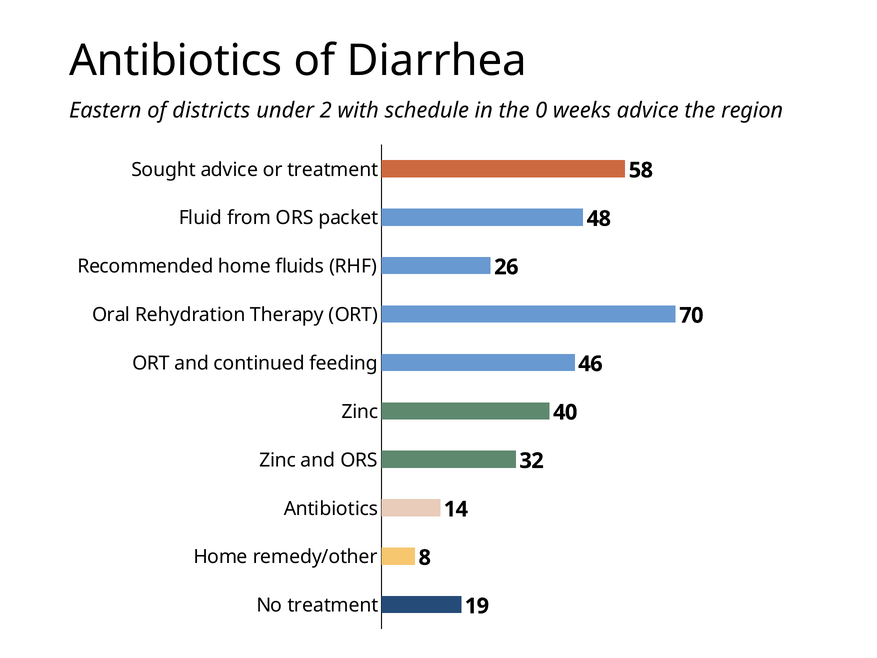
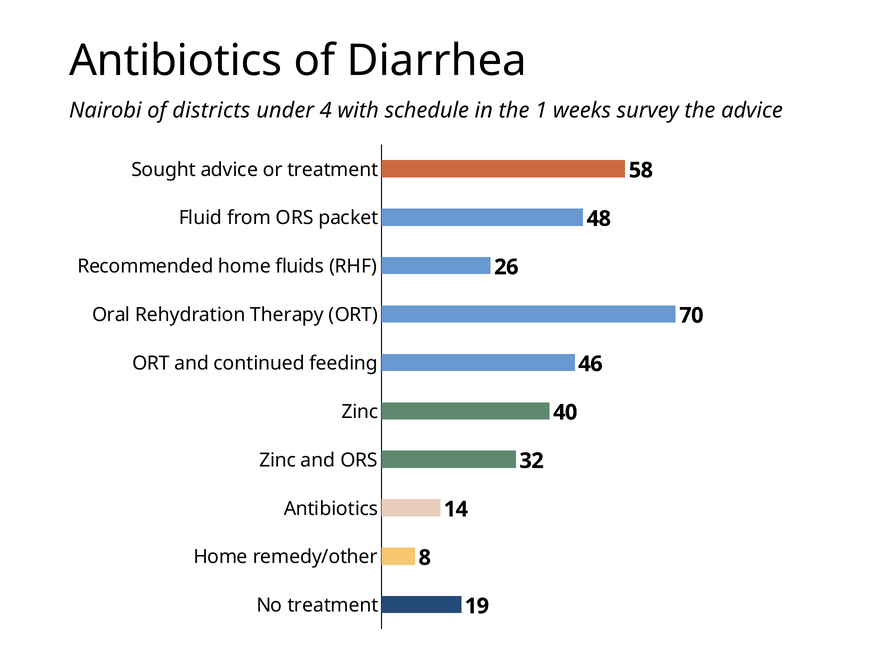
Eastern: Eastern -> Nairobi
2: 2 -> 4
0: 0 -> 1
weeks advice: advice -> survey
the region: region -> advice
